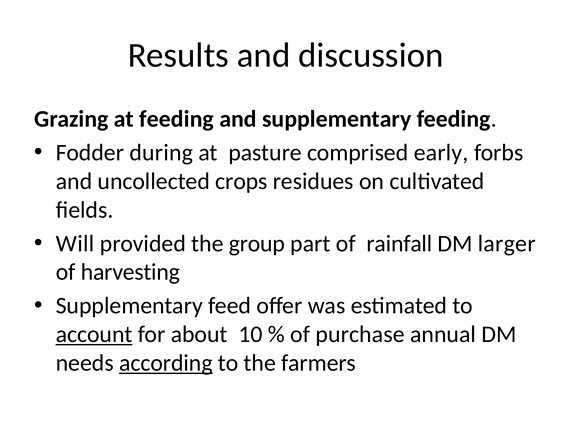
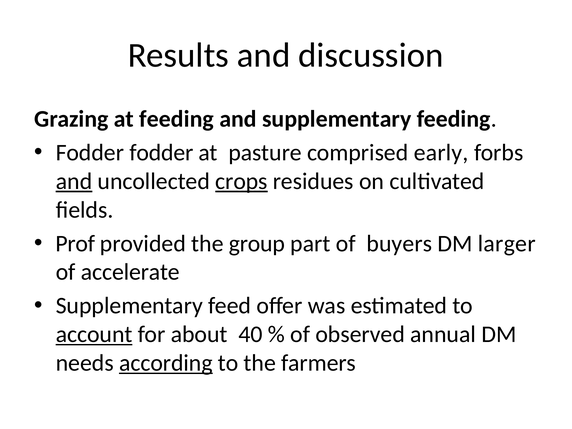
Fodder during: during -> fodder
and at (74, 181) underline: none -> present
crops underline: none -> present
Will: Will -> Prof
rainfall: rainfall -> buyers
harvesting: harvesting -> accelerate
10: 10 -> 40
purchase: purchase -> observed
